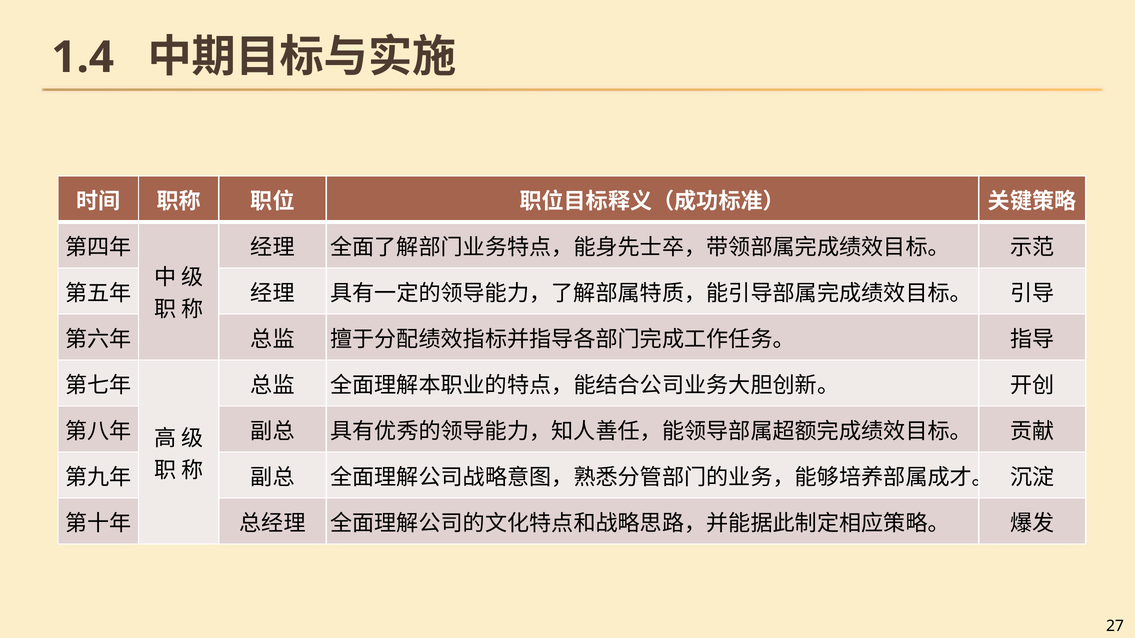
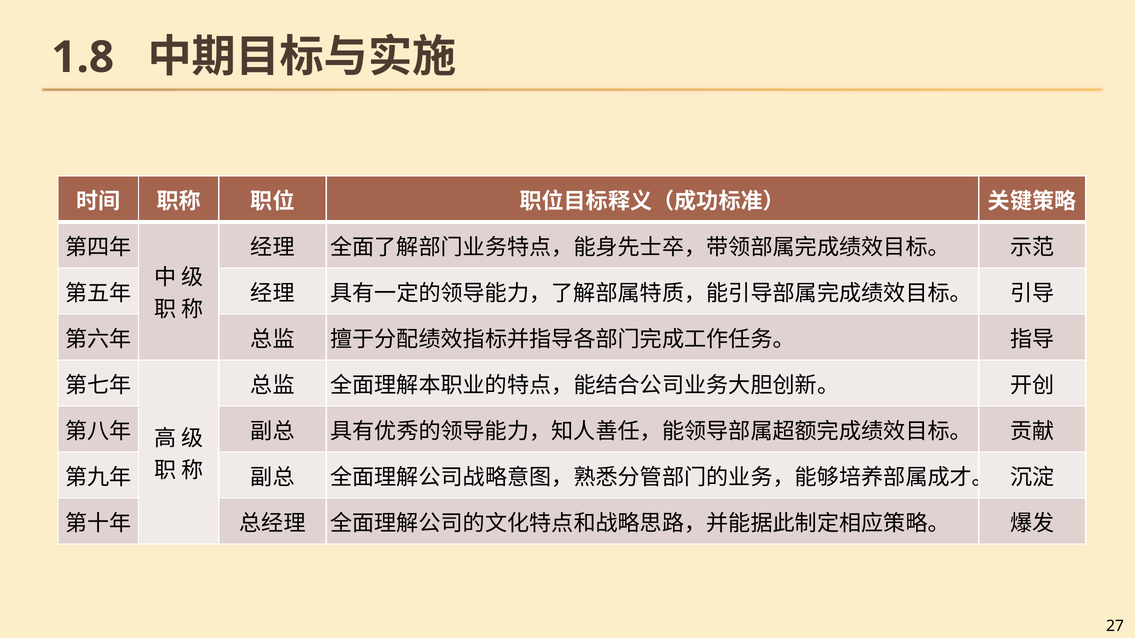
1.4: 1.4 -> 1.8
